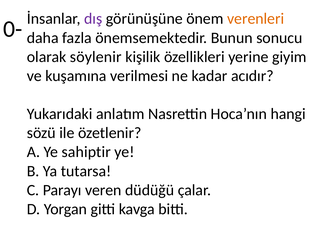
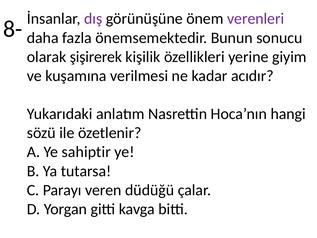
0-: 0- -> 8-
verenleri colour: orange -> purple
söylenir: söylenir -> şişirerek
